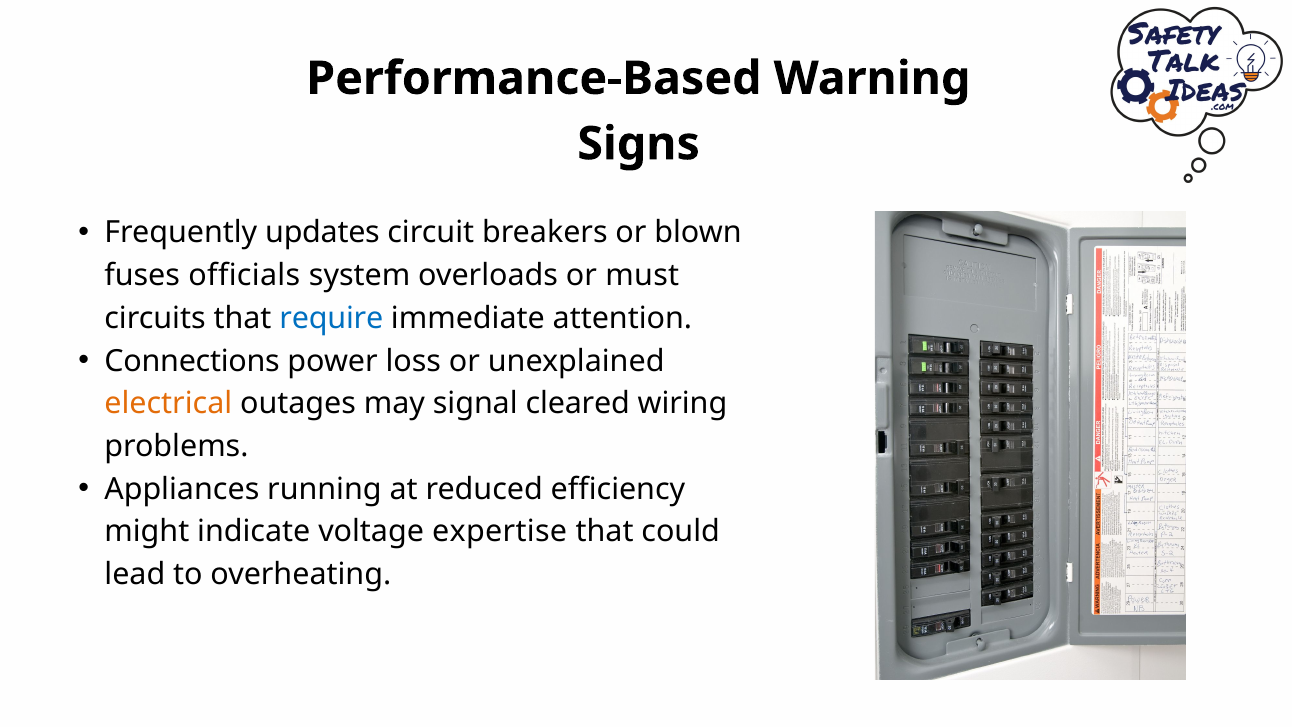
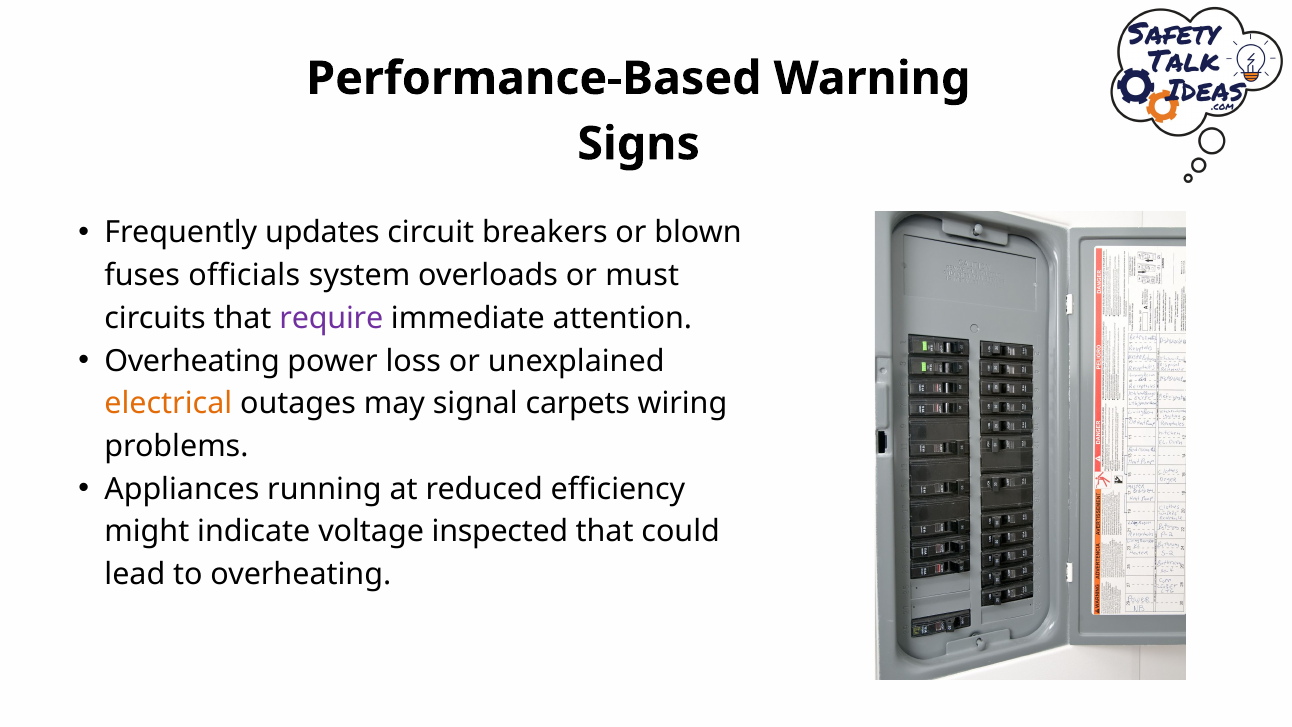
require colour: blue -> purple
Connections at (192, 361): Connections -> Overheating
cleared: cleared -> carpets
expertise: expertise -> inspected
